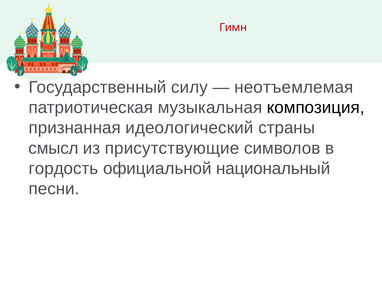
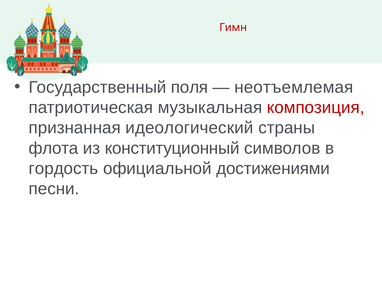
силу: силу -> поля
композиция colour: black -> red
смысл: смысл -> флота
присутствующие: присутствующие -> конституционный
национальный: национальный -> достижениями
